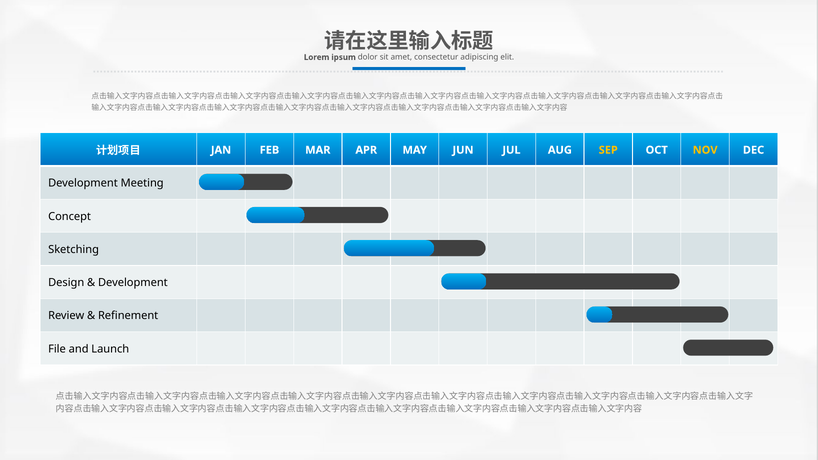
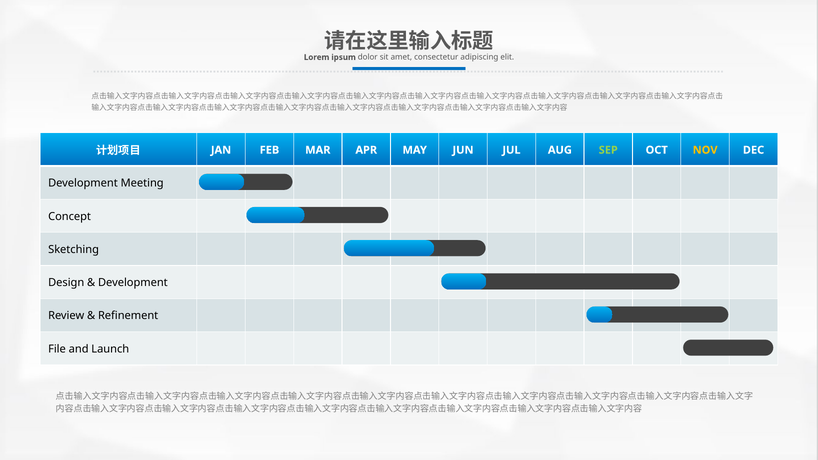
SEP colour: yellow -> light green
